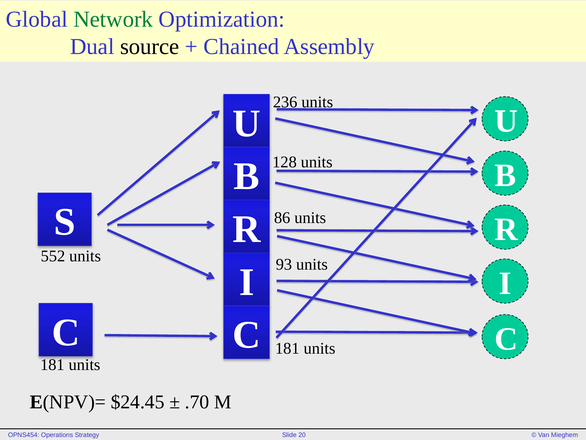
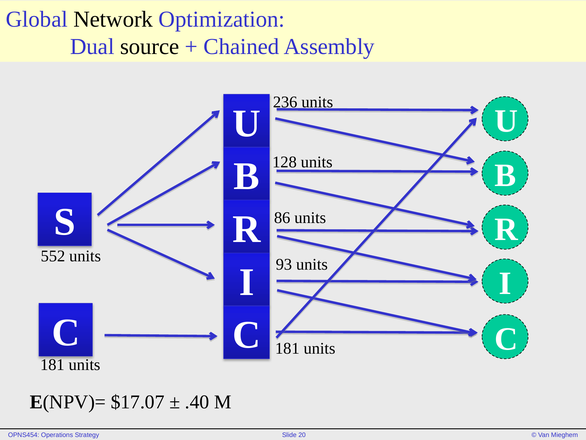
Network colour: green -> black
$24.45: $24.45 -> $17.07
.70: .70 -> .40
